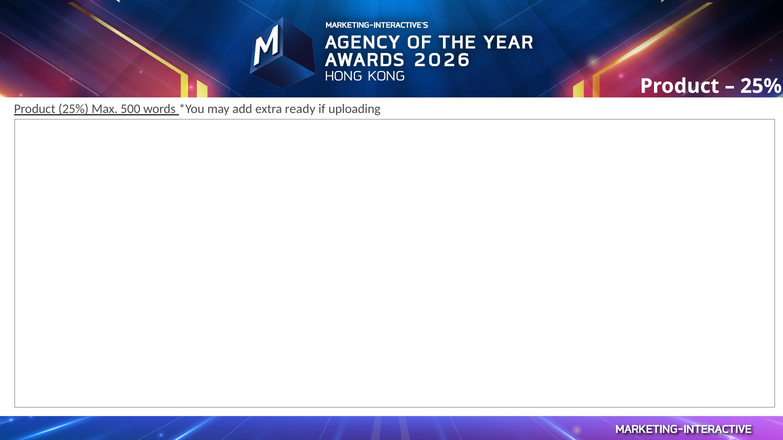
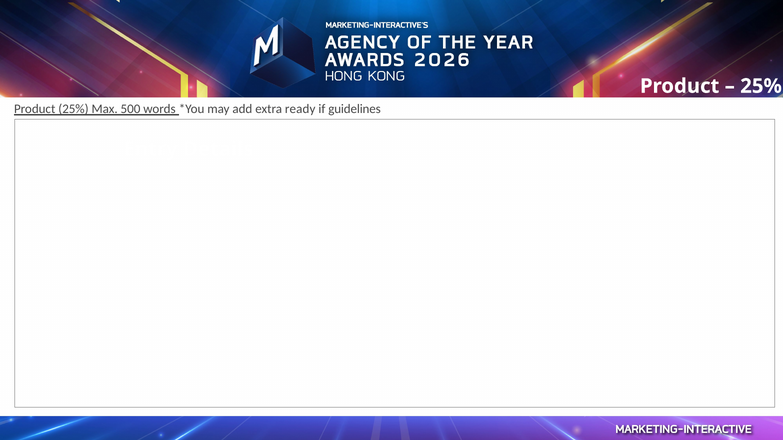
uploading: uploading -> guidelines
